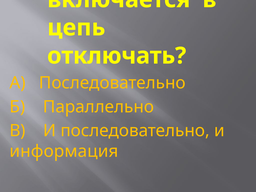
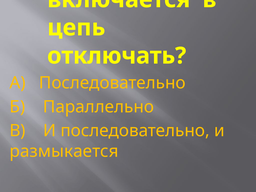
информация: информация -> размыкается
